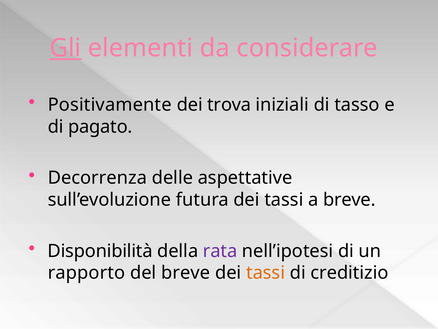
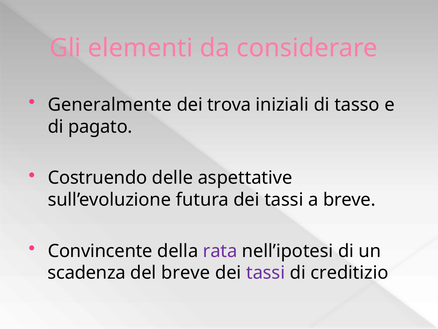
Gli underline: present -> none
Positivamente: Positivamente -> Generalmente
Decorrenza: Decorrenza -> Costruendo
Disponibilità: Disponibilità -> Convincente
rapporto: rapporto -> scadenza
tassi at (266, 272) colour: orange -> purple
